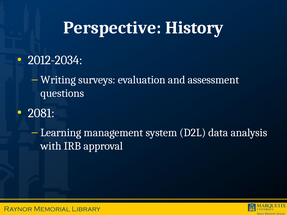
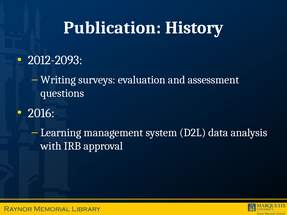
Perspective: Perspective -> Publication
2012-2034: 2012-2034 -> 2012-2093
2081: 2081 -> 2016
